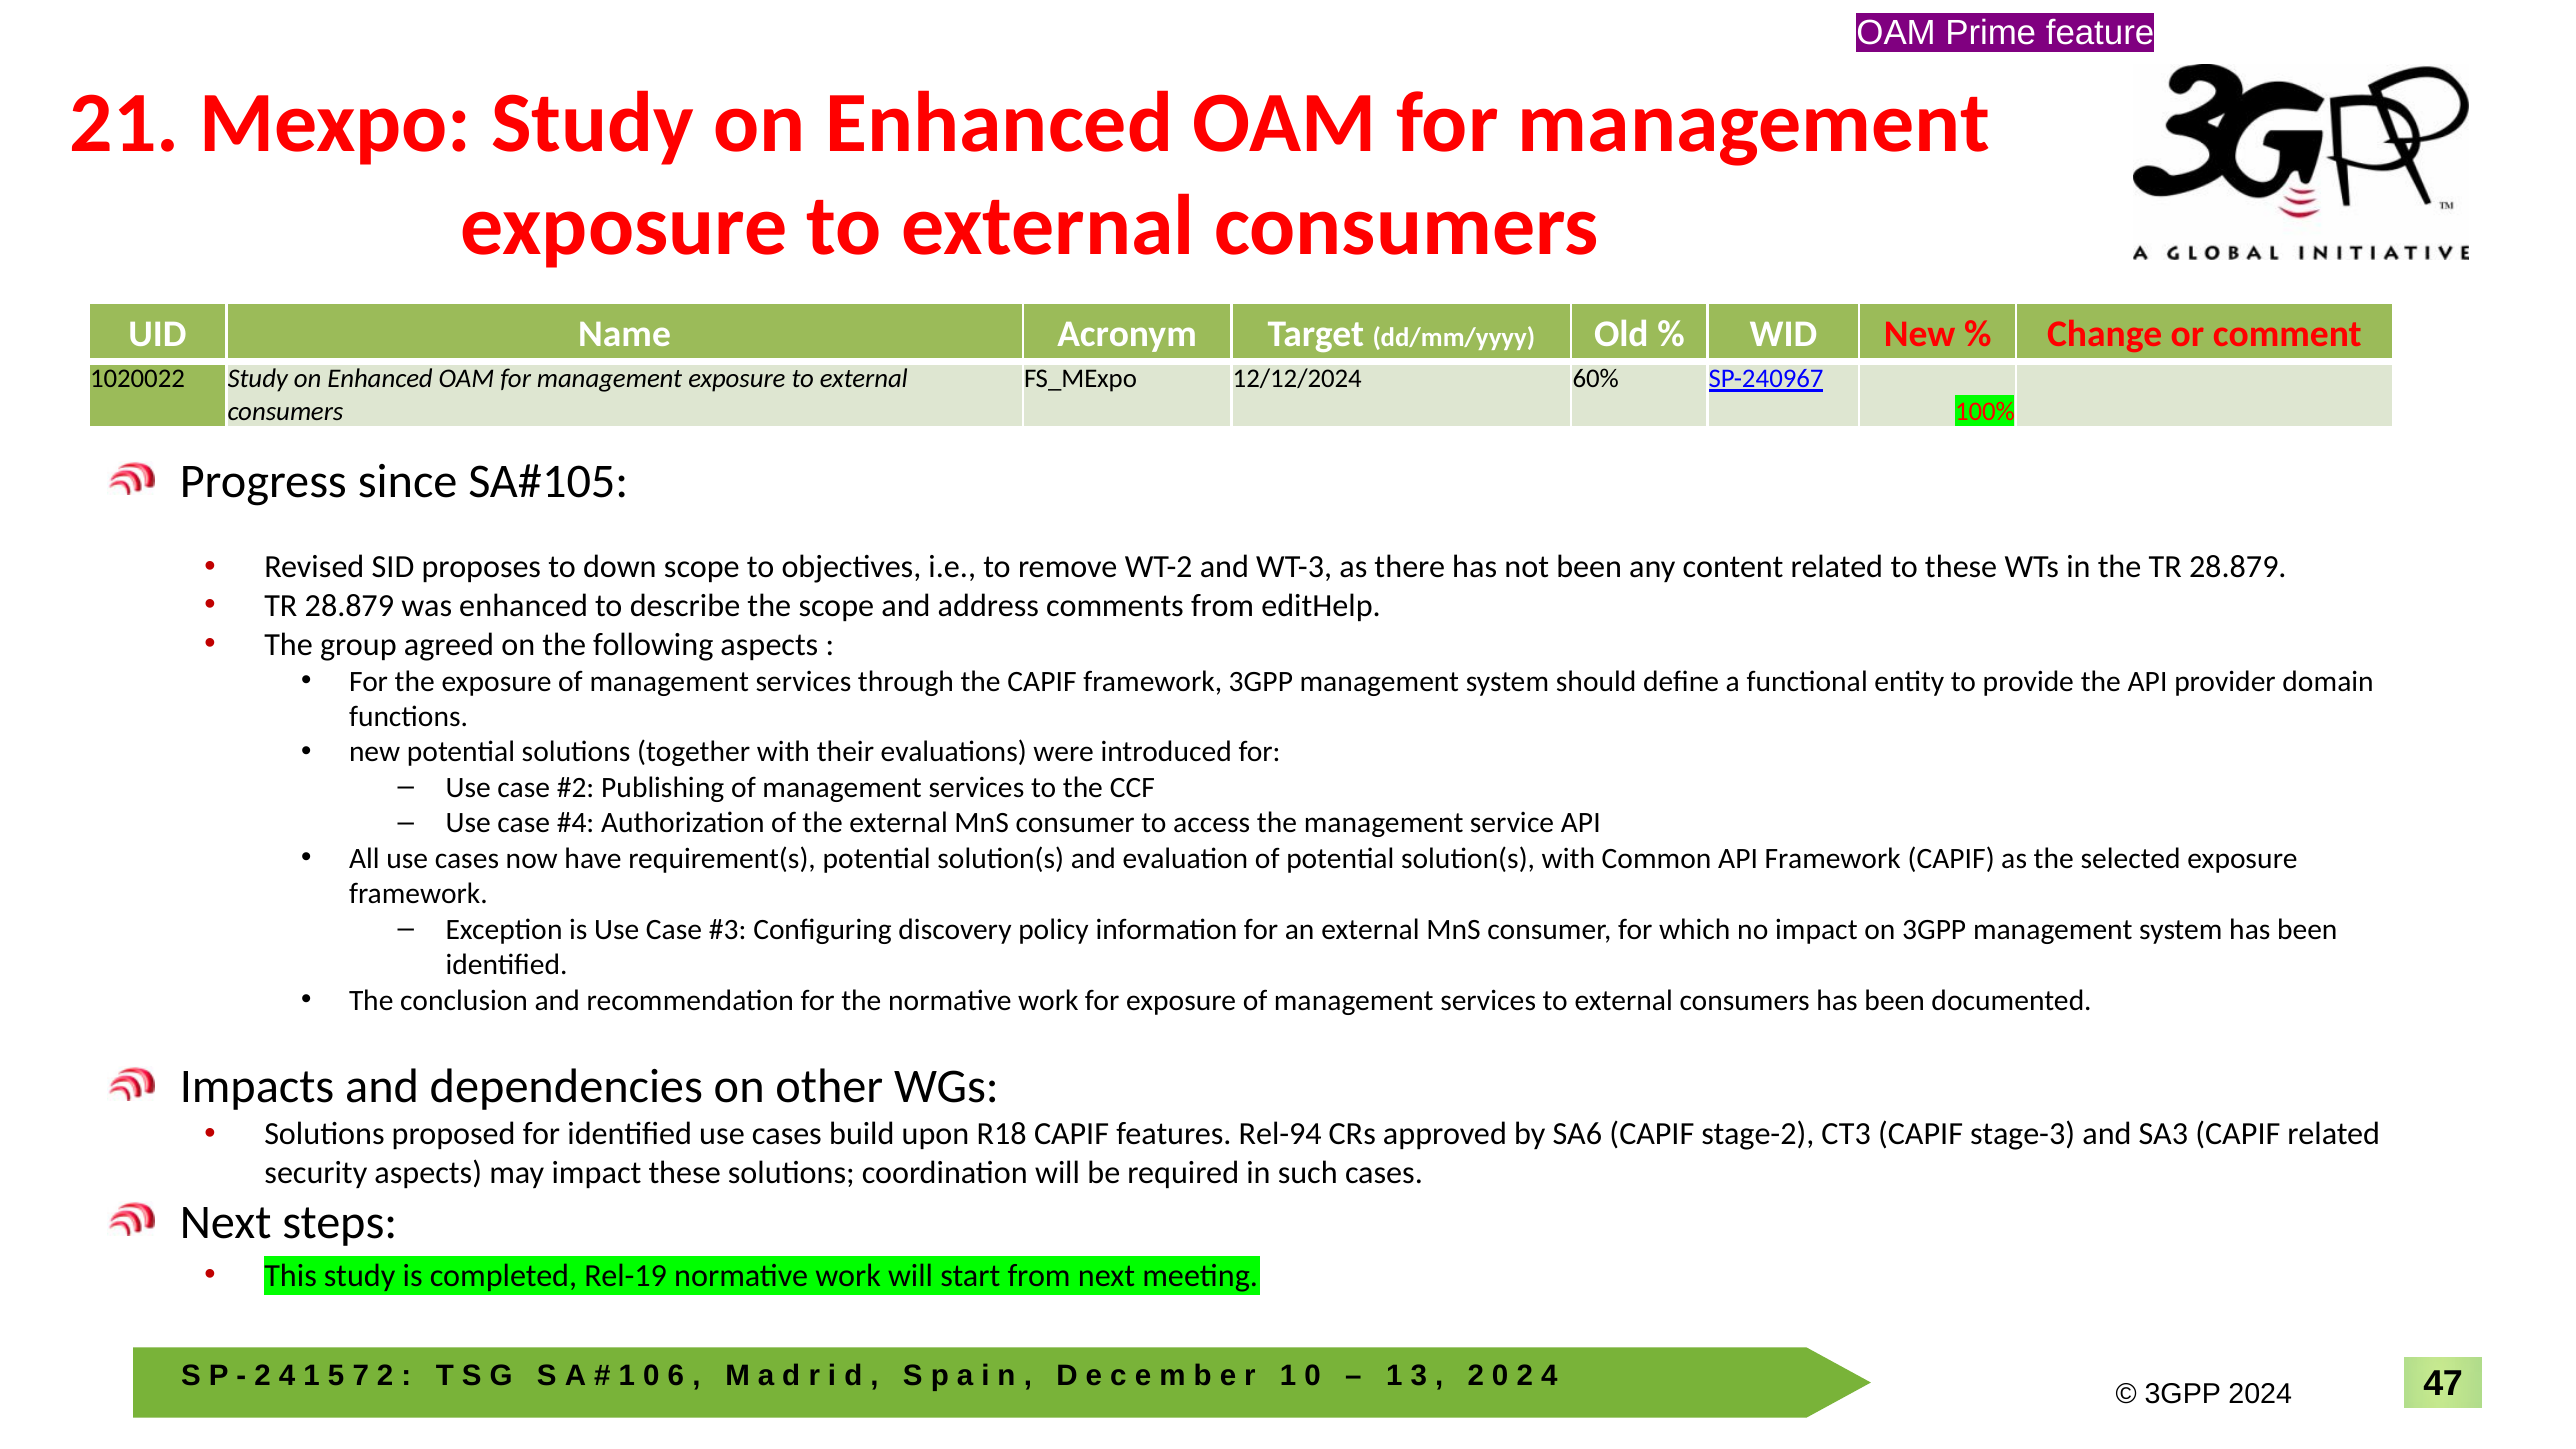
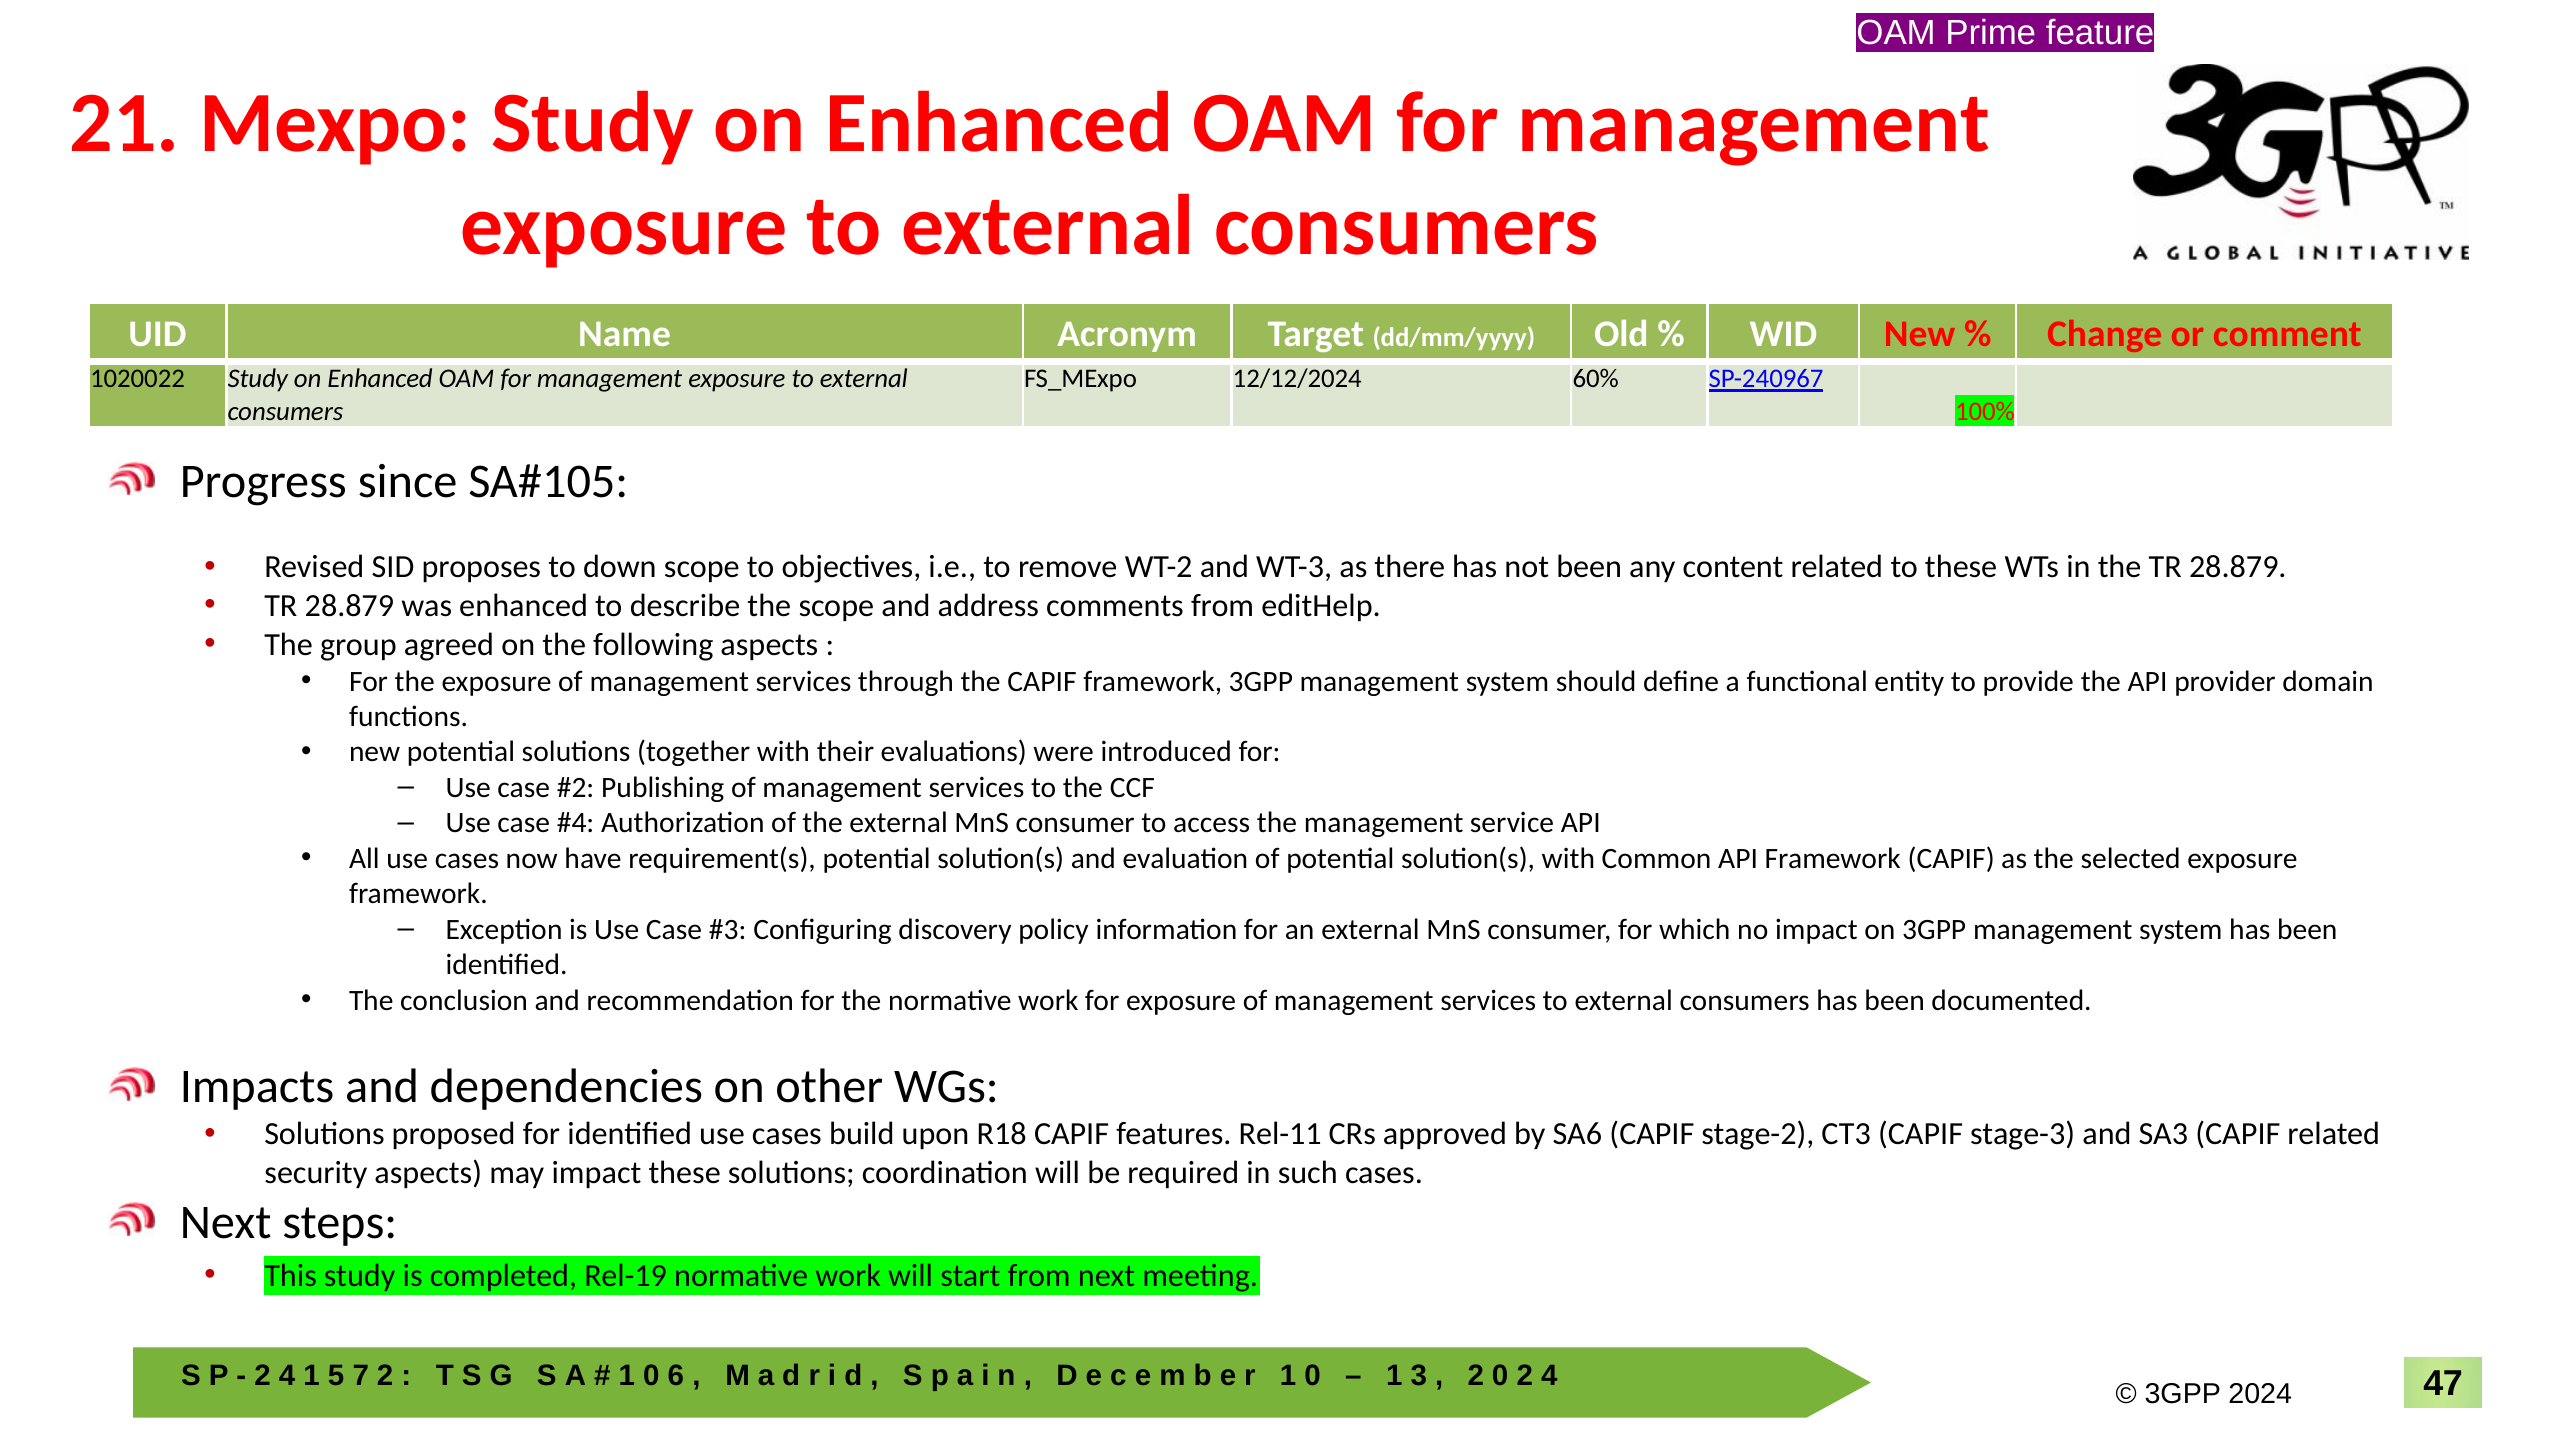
Rel-94: Rel-94 -> Rel-11
